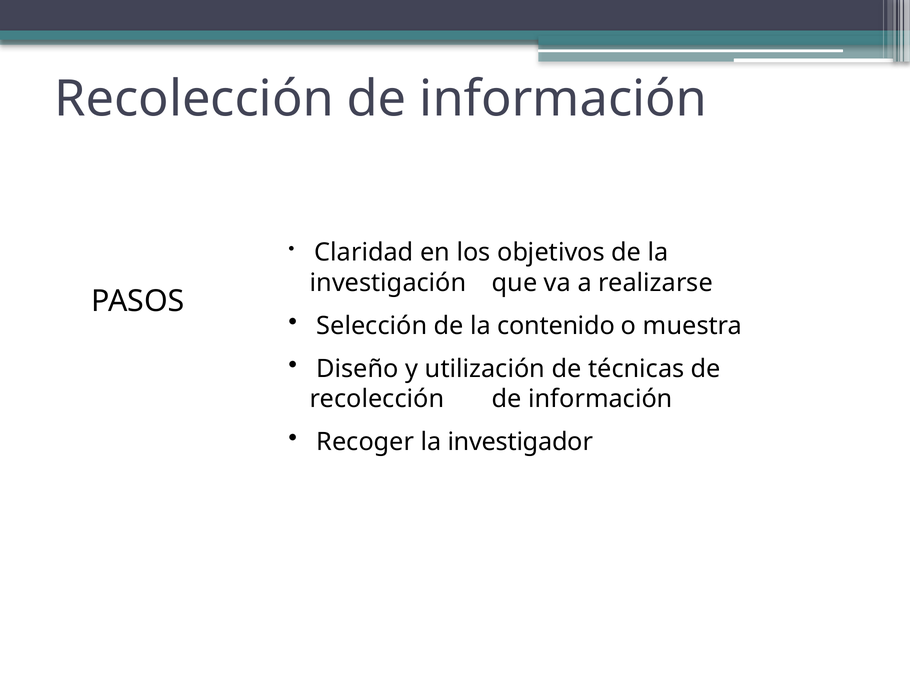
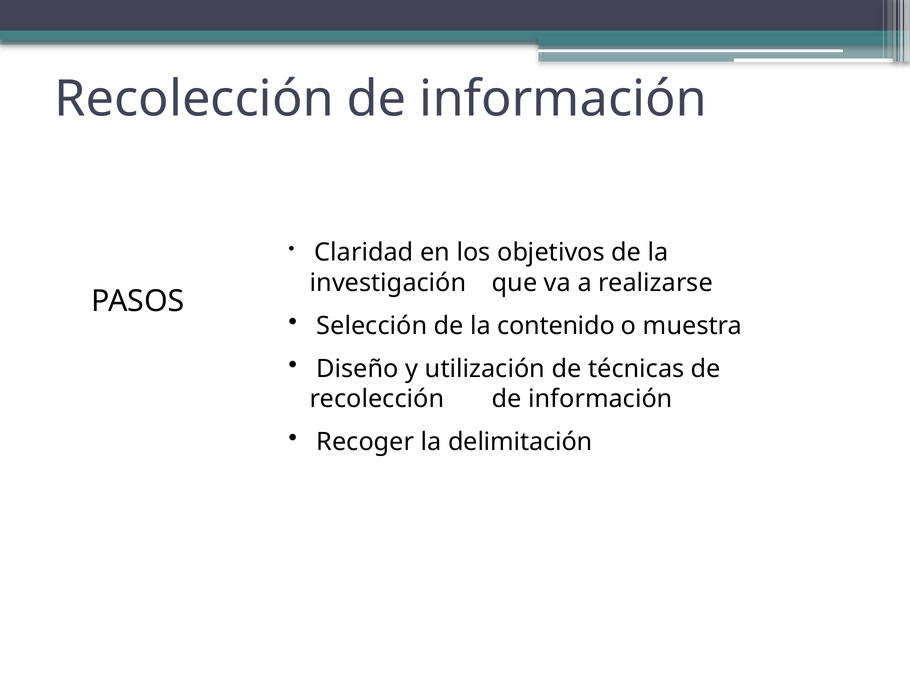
investigador: investigador -> delimitación
